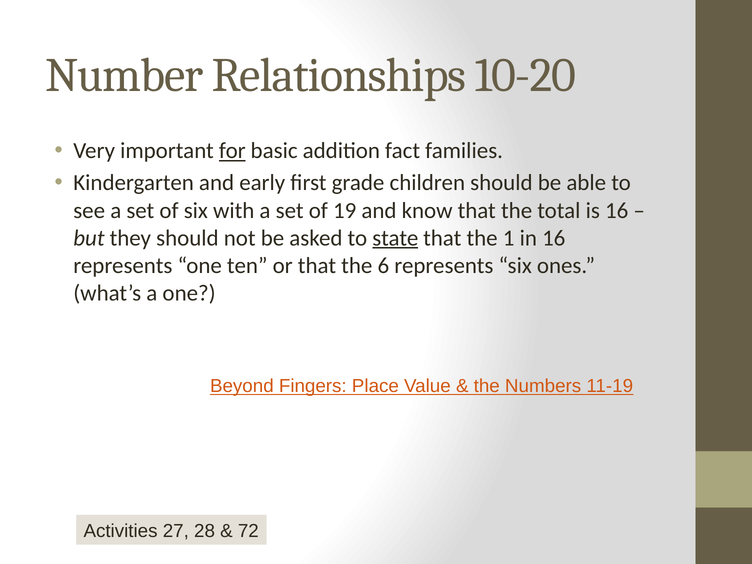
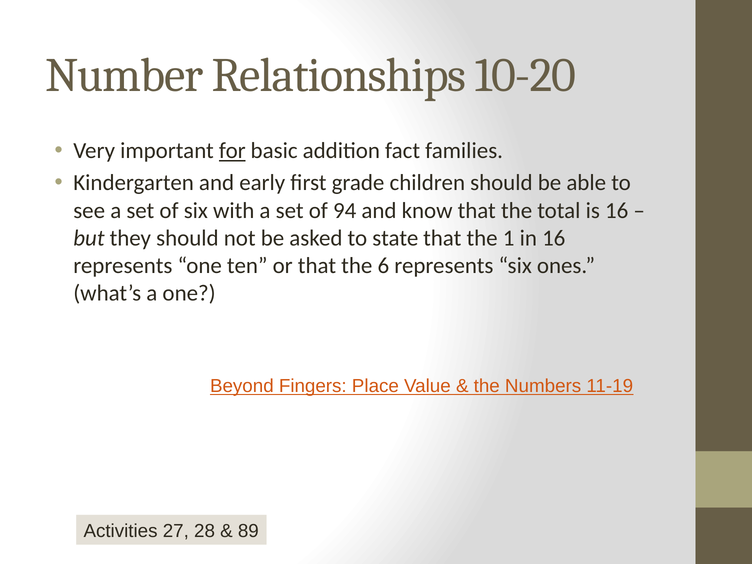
19: 19 -> 94
state underline: present -> none
72: 72 -> 89
